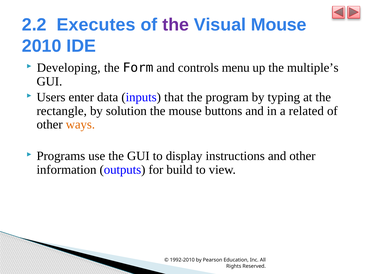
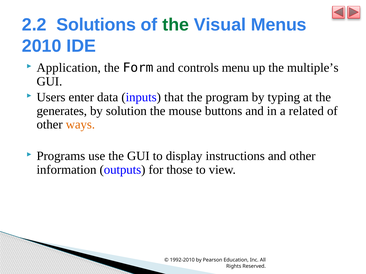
Executes: Executes -> Solutions
the at (176, 25) colour: purple -> green
Visual Mouse: Mouse -> Menus
Developing: Developing -> Application
rectangle: rectangle -> generates
build: build -> those
